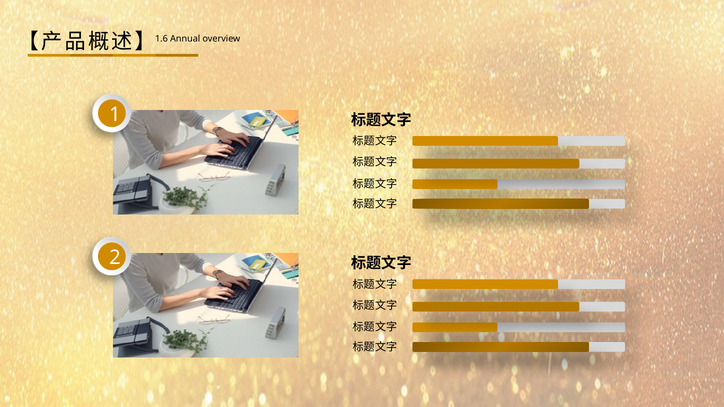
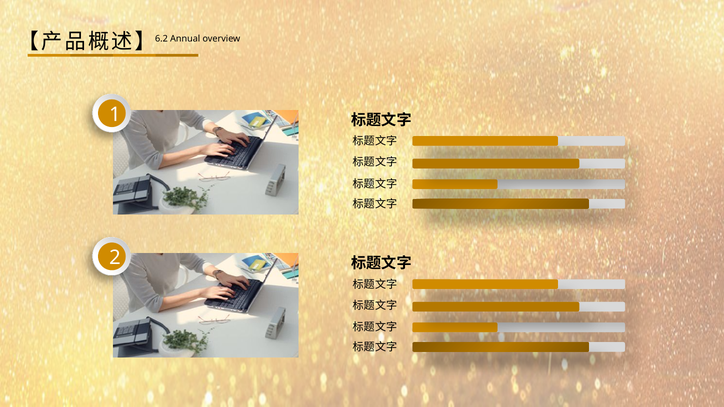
1.6: 1.6 -> 6.2
